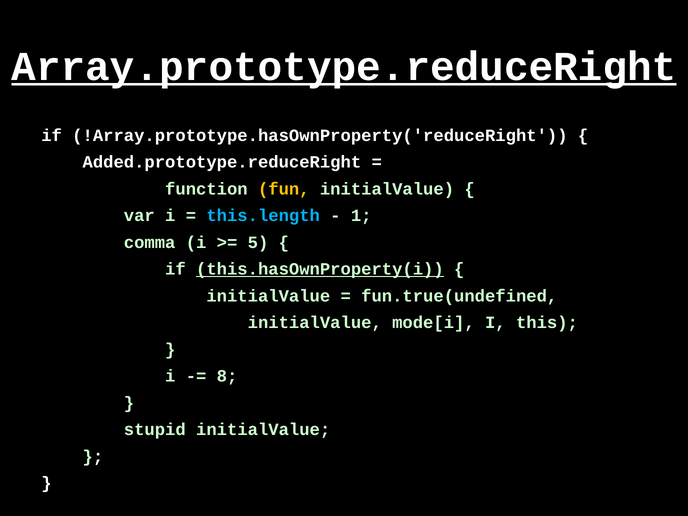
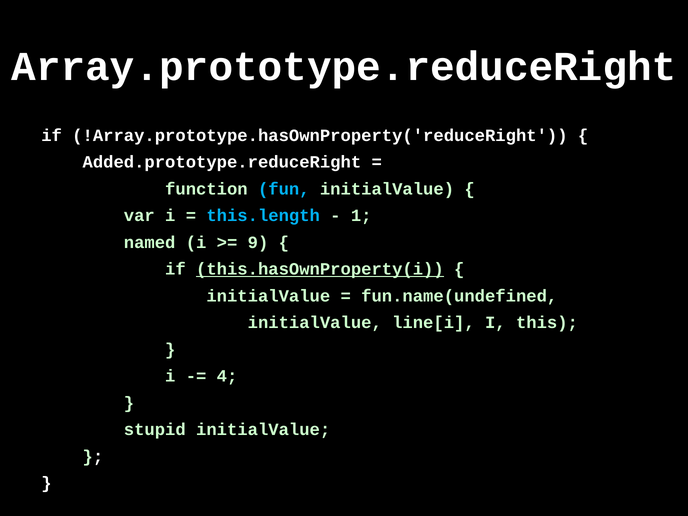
Array.prototype.reduceRight underline: present -> none
fun colour: yellow -> light blue
comma: comma -> named
5: 5 -> 9
fun.true(undefined: fun.true(undefined -> fun.name(undefined
mode[i: mode[i -> line[i
8: 8 -> 4
